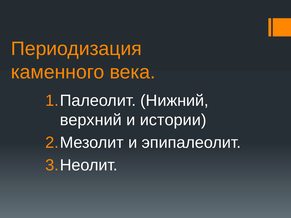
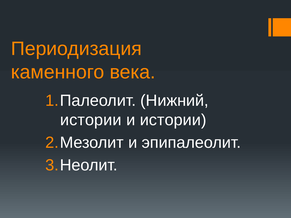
верхний at (91, 120): верхний -> истории
